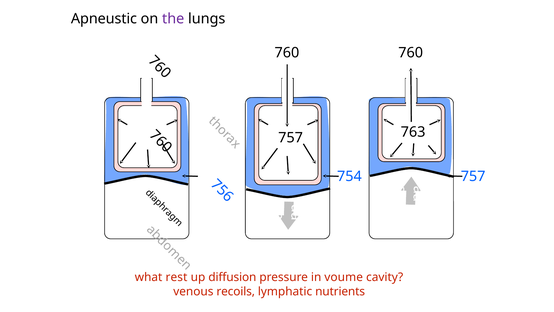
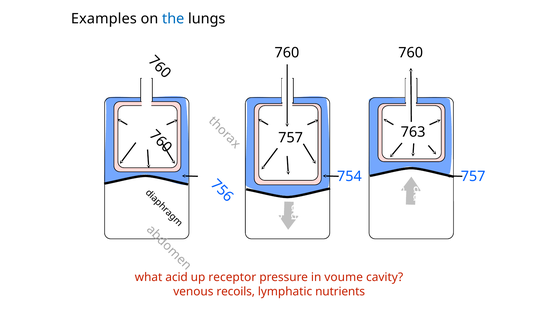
Apneustic: Apneustic -> Examples
the colour: purple -> blue
rest: rest -> acid
diffusion: diffusion -> receptor
